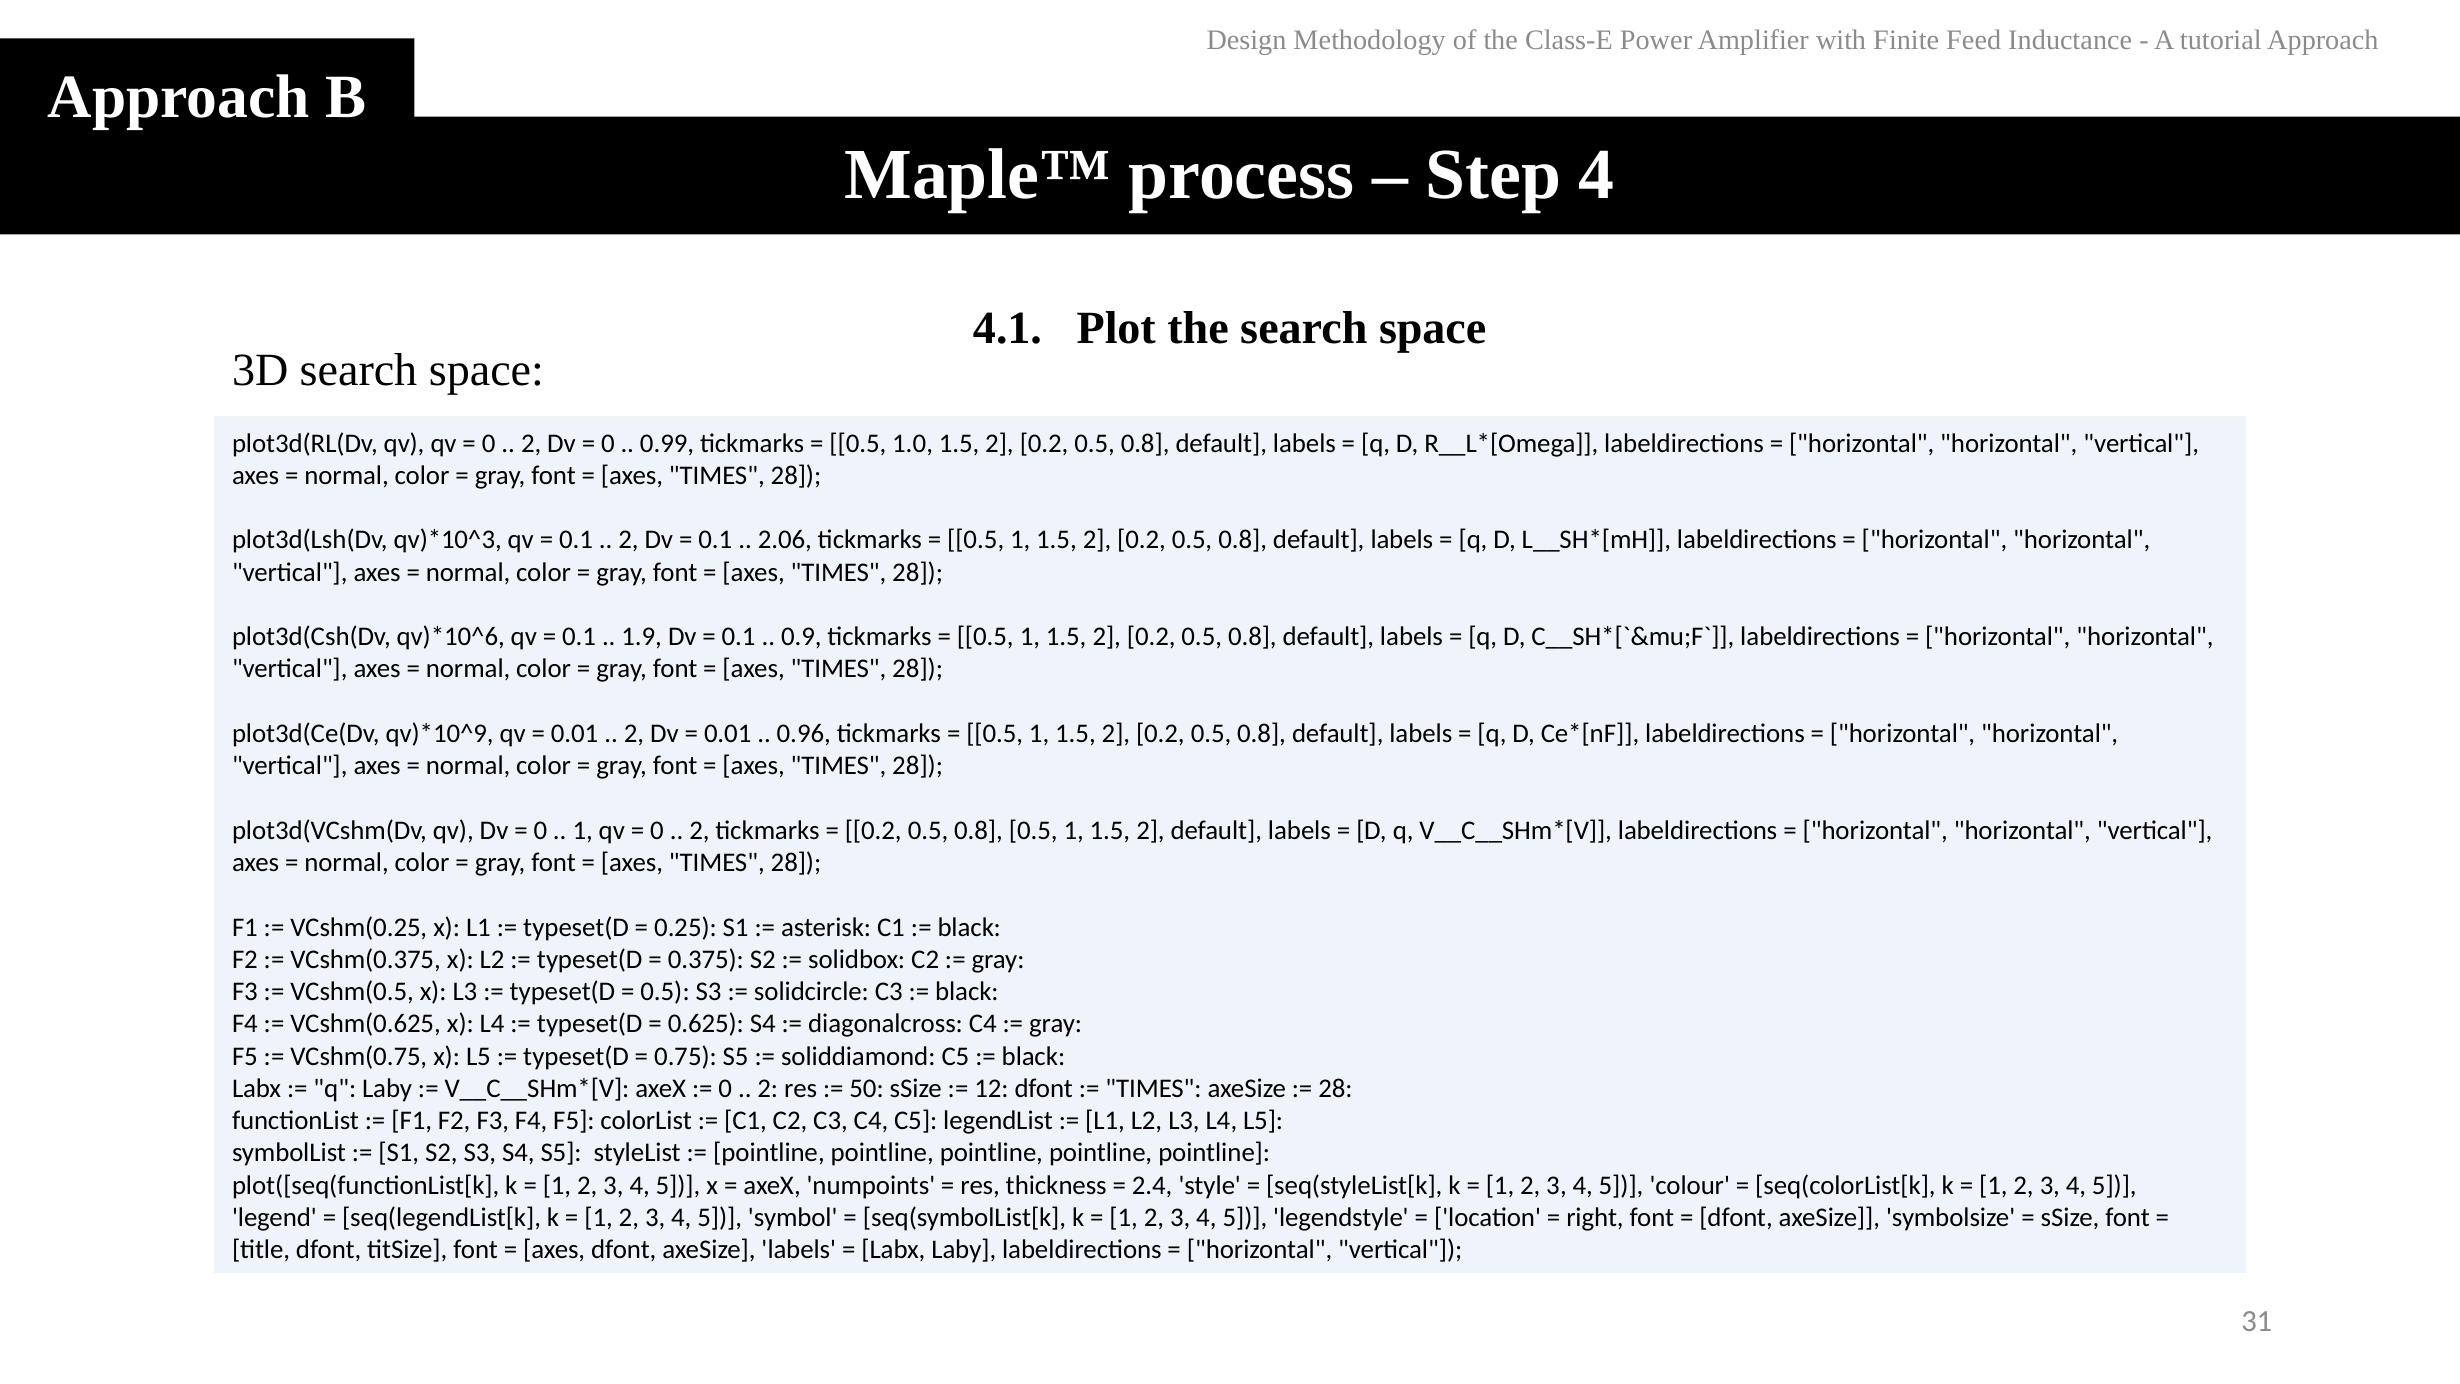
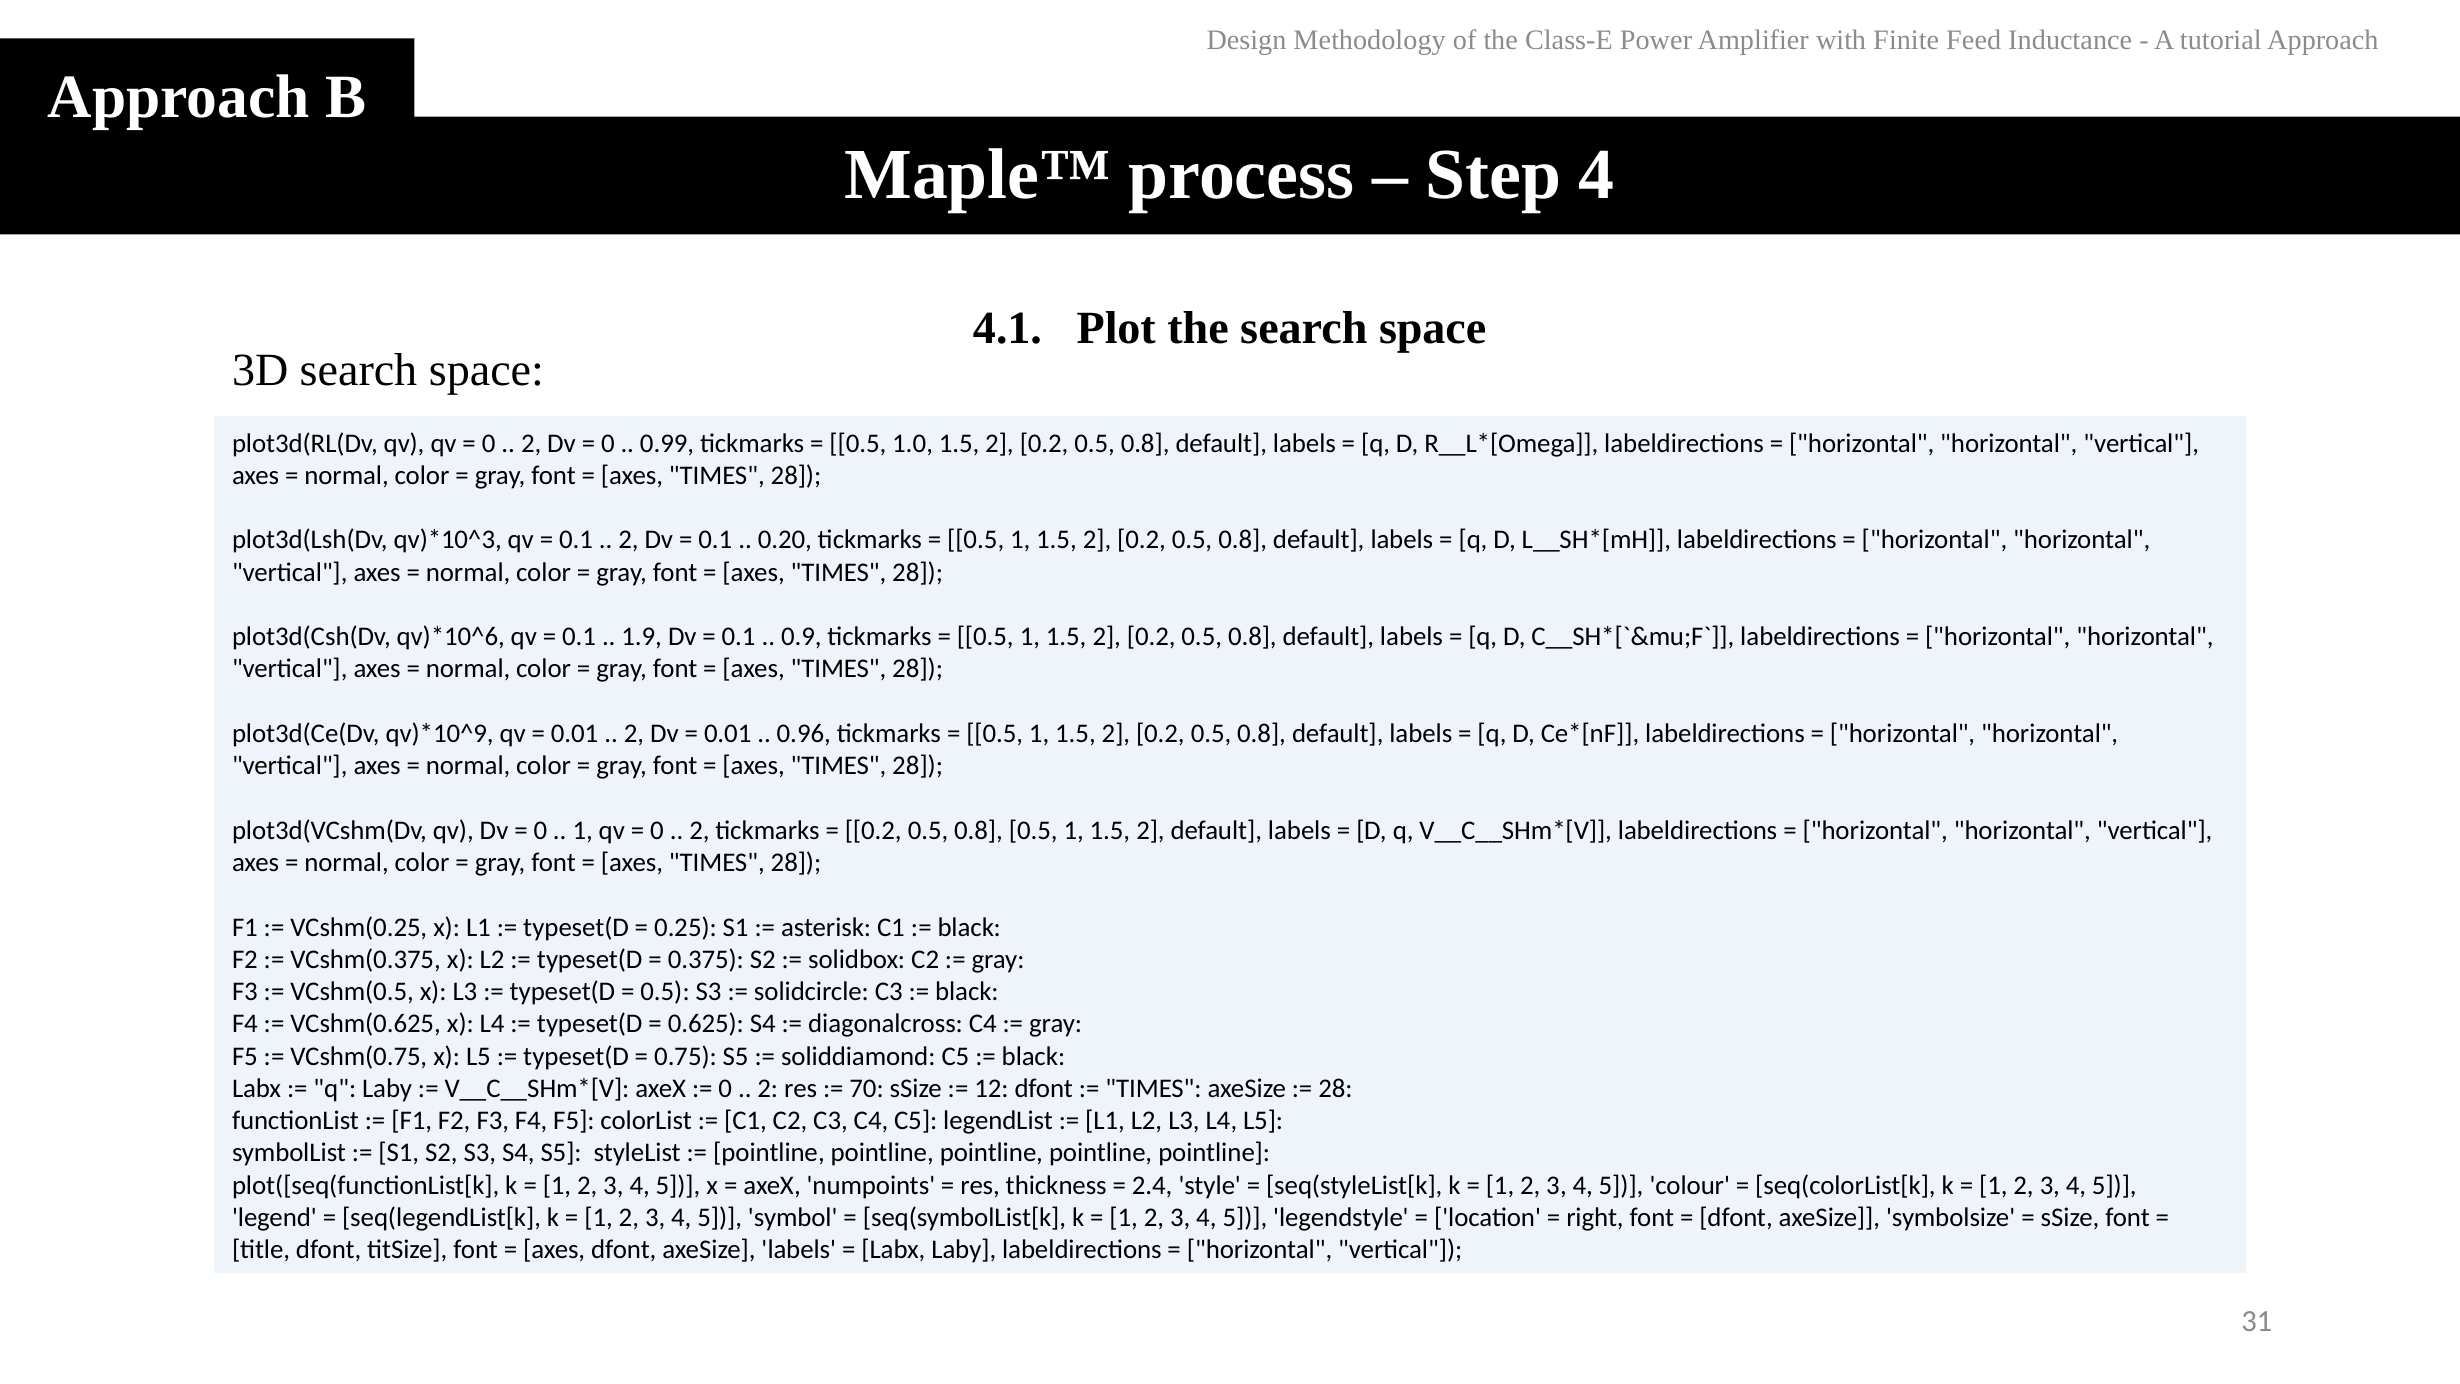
2.06: 2.06 -> 0.20
50: 50 -> 70
